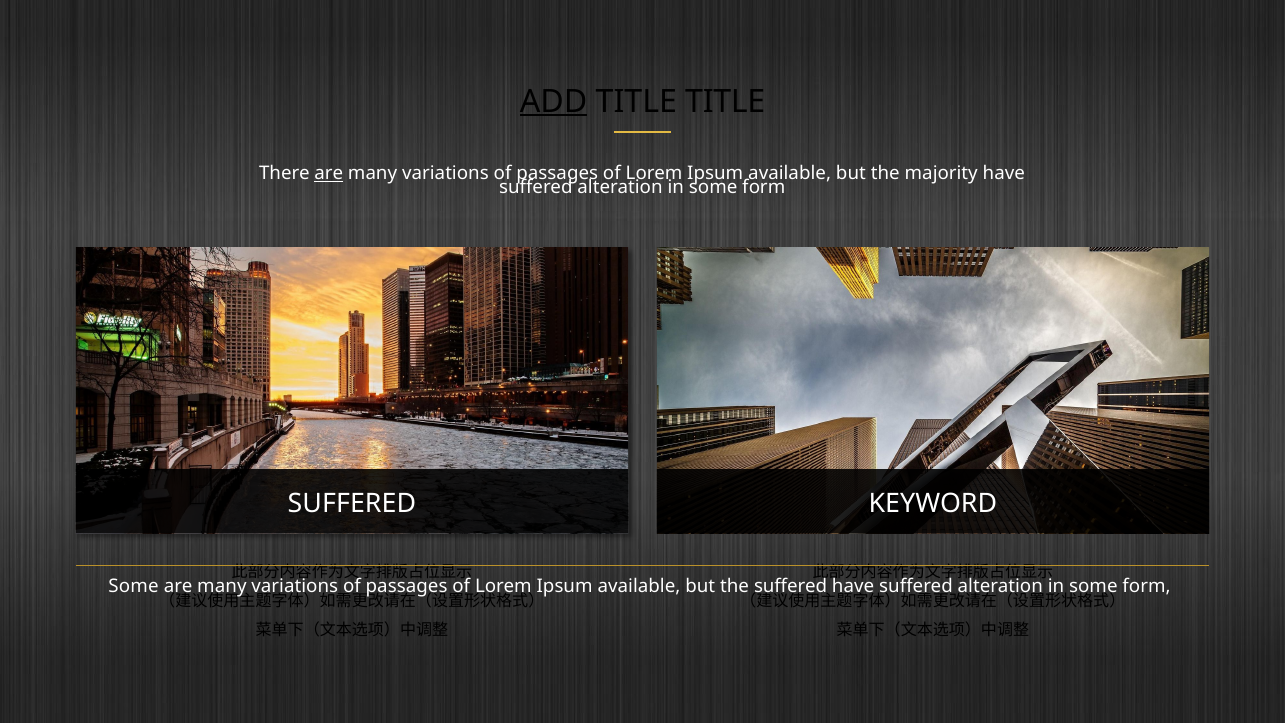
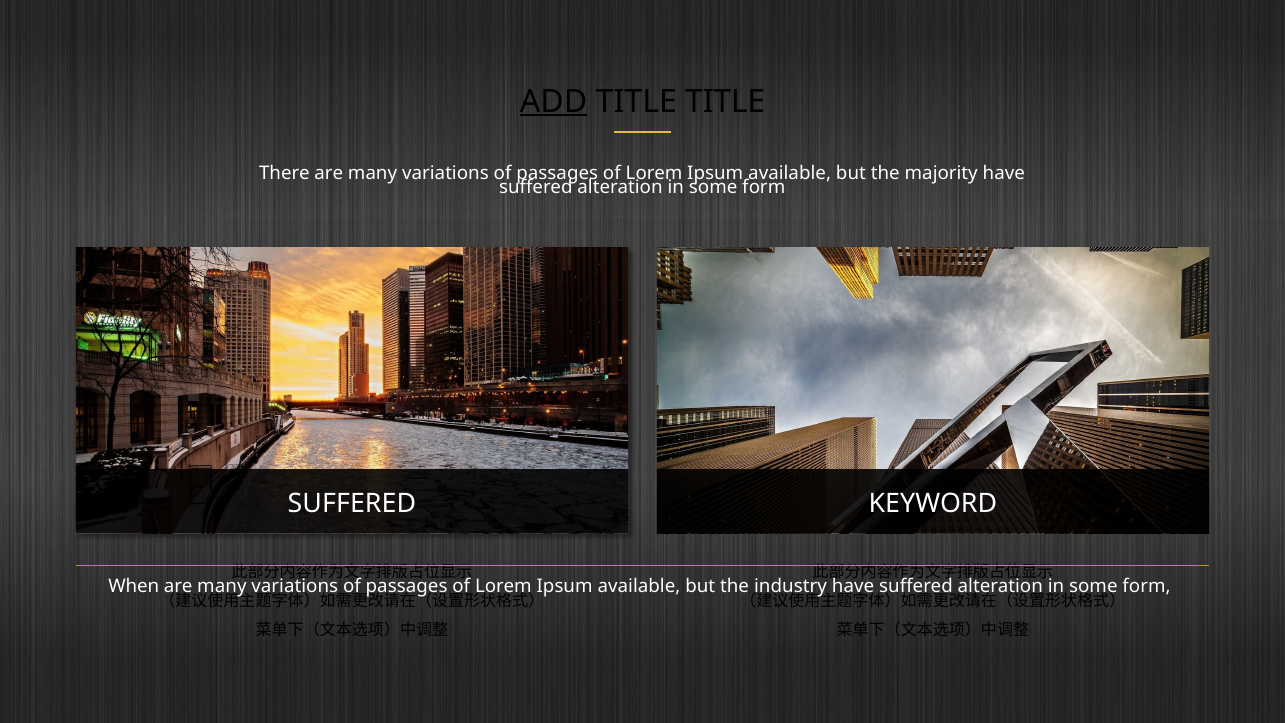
are at (329, 173) underline: present -> none
Some at (134, 586): Some -> When
the suffered: suffered -> industry
